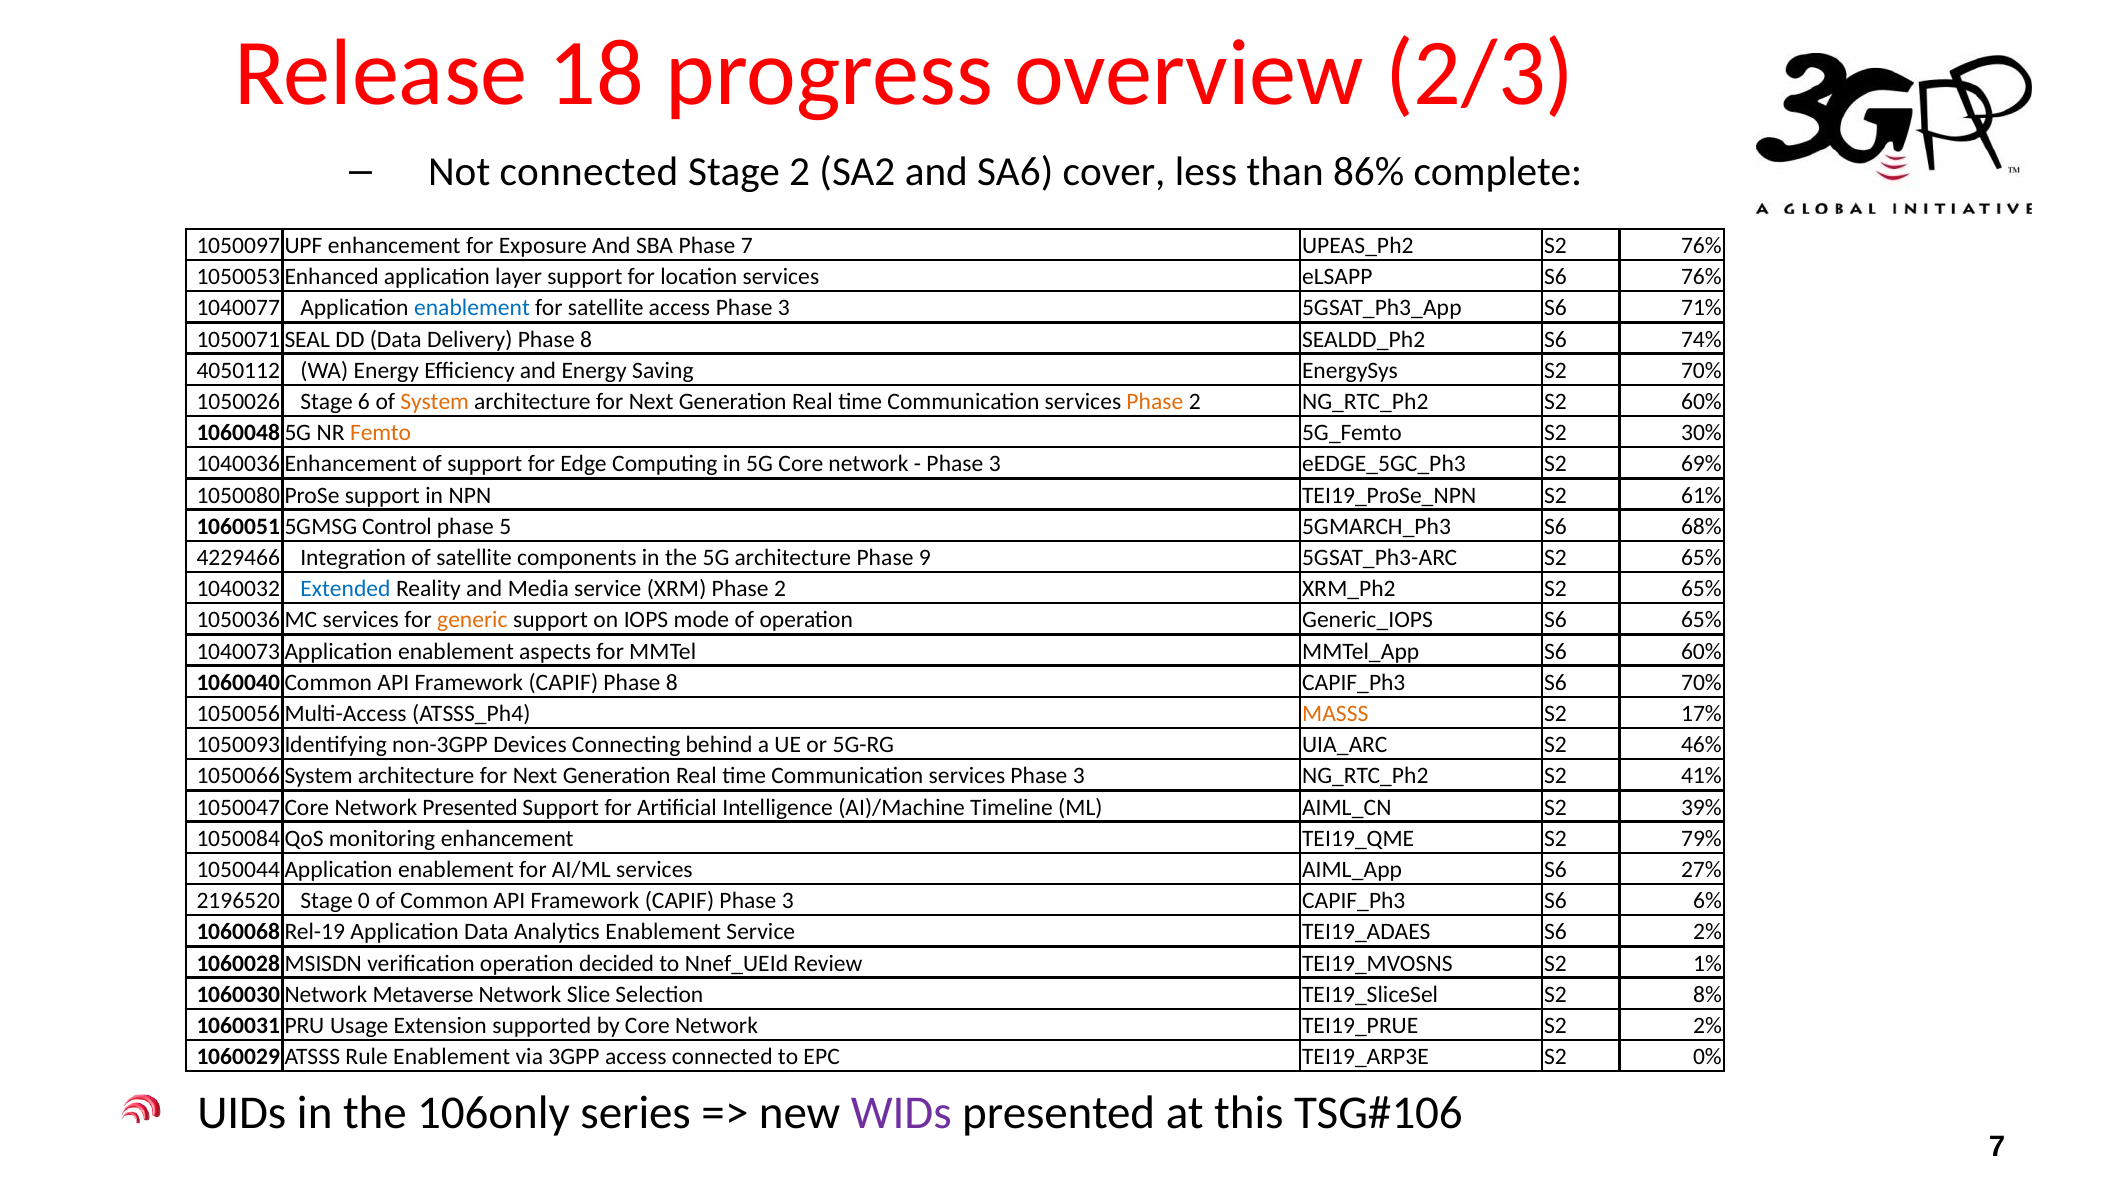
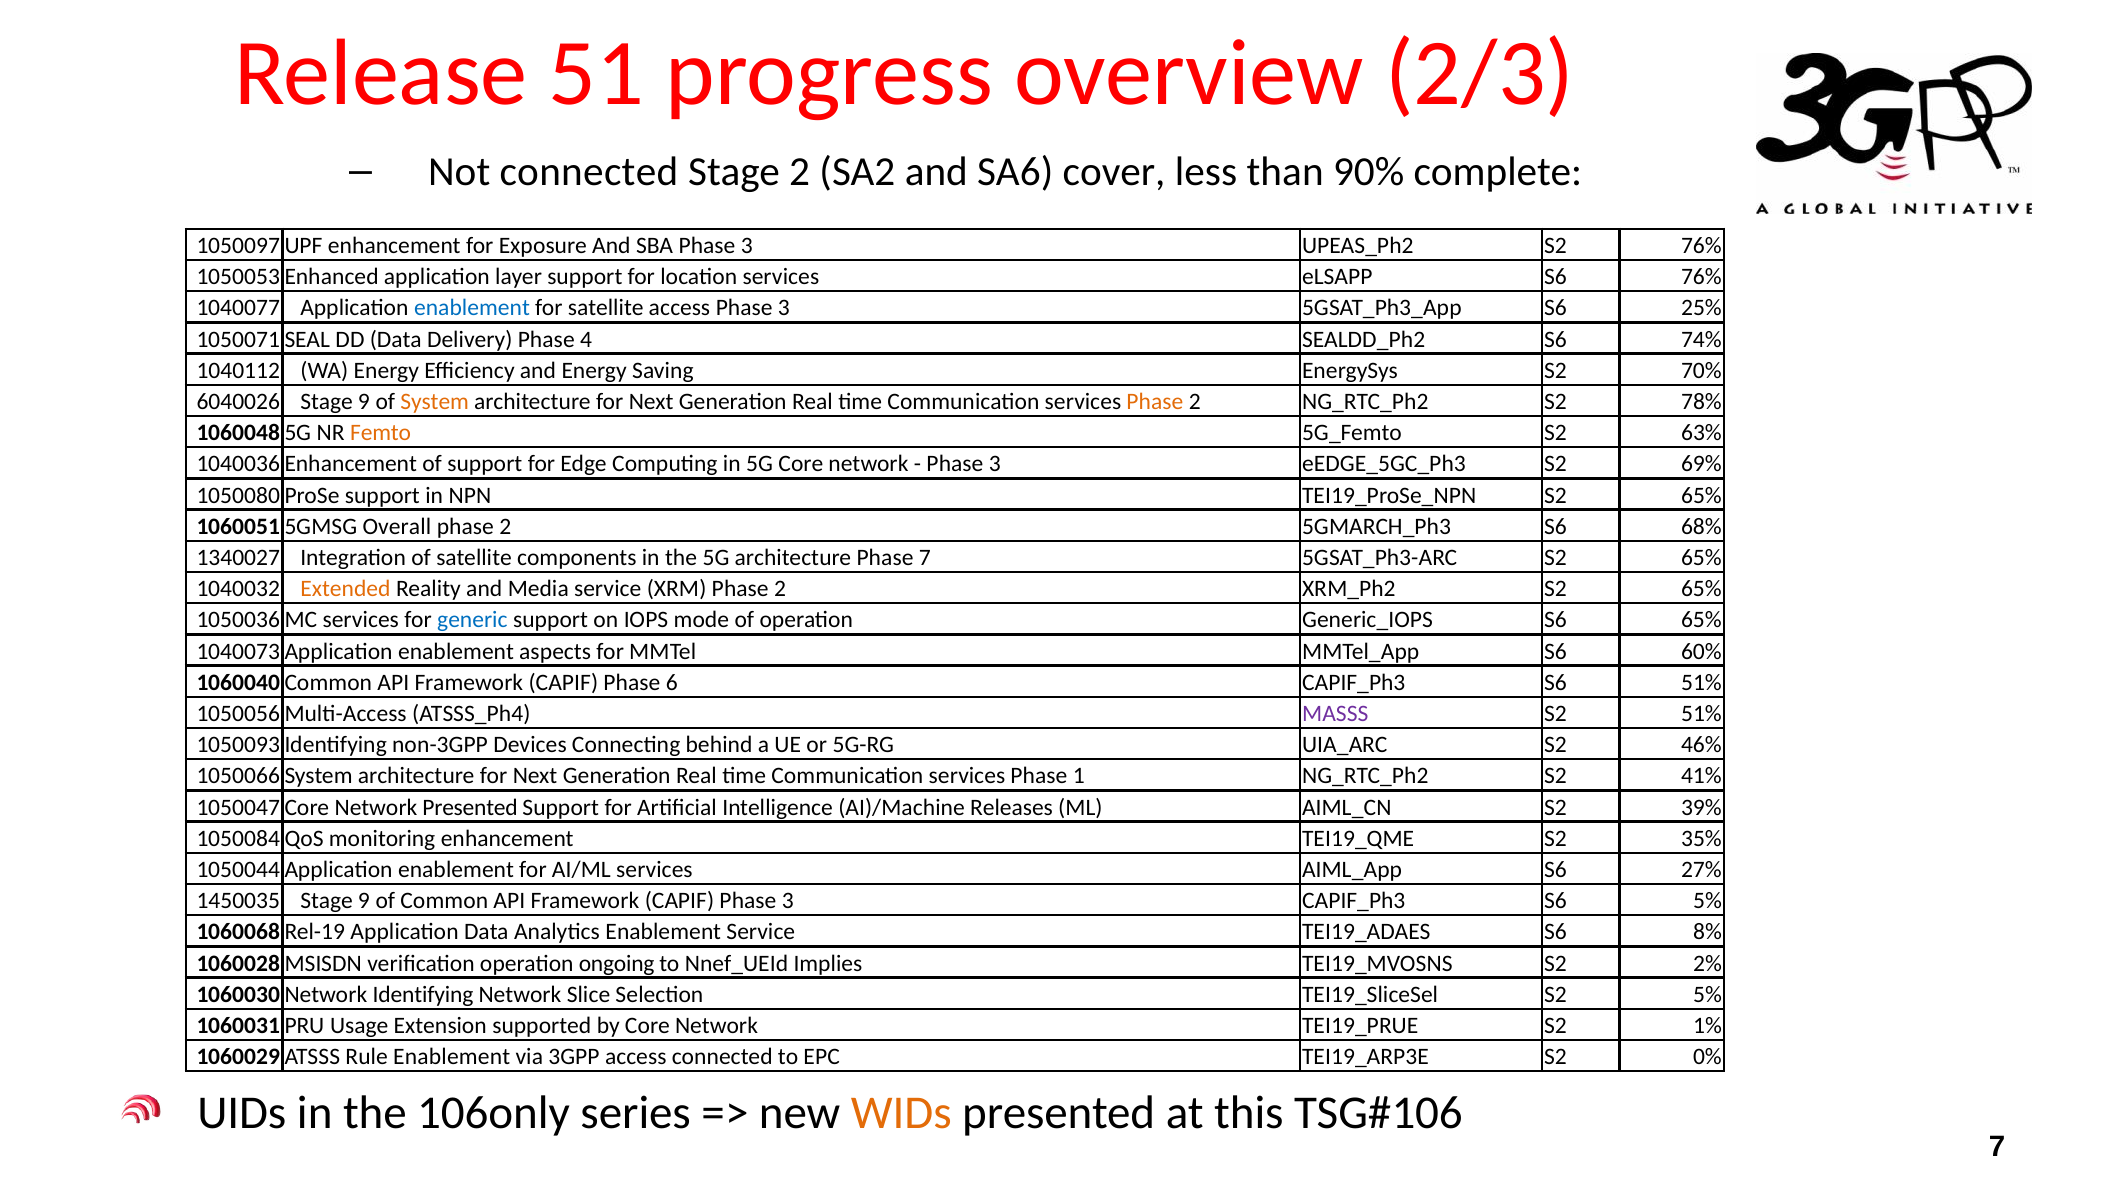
18: 18 -> 51
86%: 86% -> 90%
SBA Phase 7: 7 -> 3
71%: 71% -> 25%
Delivery Phase 8: 8 -> 4
4050112: 4050112 -> 1040112
1050026: 1050026 -> 6040026
6 at (364, 402): 6 -> 9
S2 60%: 60% -> 78%
30%: 30% -> 63%
61% at (1701, 496): 61% -> 65%
Control: Control -> Overall
5 at (505, 527): 5 -> 2
4229466: 4229466 -> 1340027
Phase 9: 9 -> 7
Extended colour: blue -> orange
generic colour: orange -> blue
CAPIF Phase 8: 8 -> 6
S6 70%: 70% -> 51%
MASSS colour: orange -> purple
S2 17%: 17% -> 51%
services Phase 3: 3 -> 1
Timeline: Timeline -> Releases
79%: 79% -> 35%
2196520: 2196520 -> 1450035
0 at (364, 901): 0 -> 9
S6 6%: 6% -> 5%
S6 2%: 2% -> 8%
decided: decided -> ongoing
Review: Review -> Implies
1%: 1% -> 2%
Metaverse: Metaverse -> Identifying
S2 8%: 8% -> 5%
S2 2%: 2% -> 1%
WIDs colour: purple -> orange
